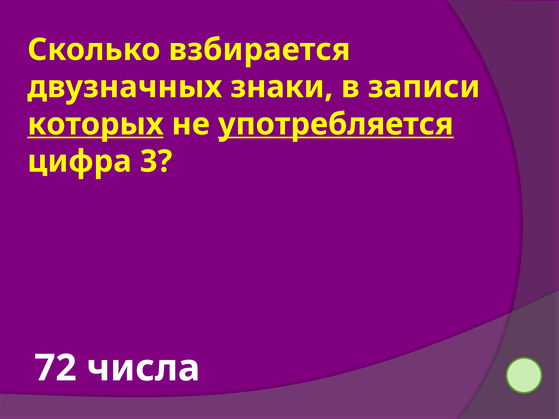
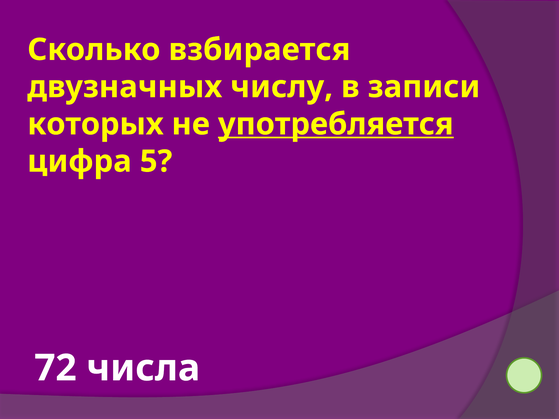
знаки: знаки -> числу
которых underline: present -> none
3: 3 -> 5
